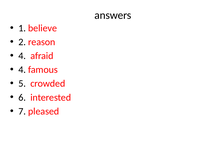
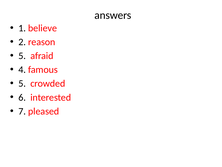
4 at (22, 56): 4 -> 5
